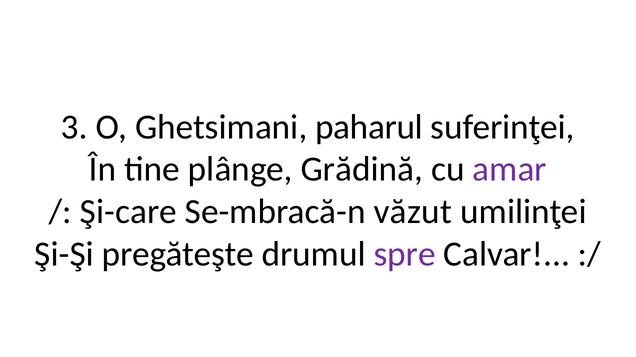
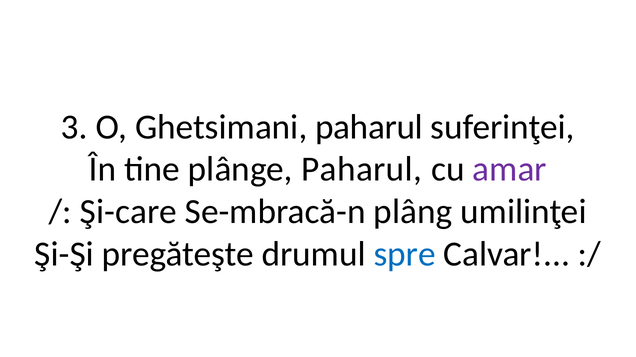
plânge Grădină: Grădină -> Paharul
văzut: văzut -> plâng
spre colour: purple -> blue
